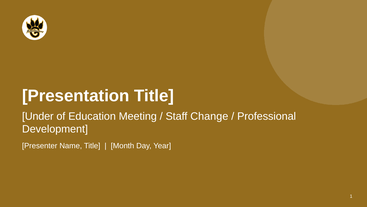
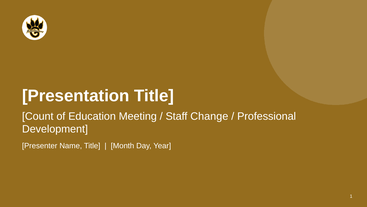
Under: Under -> Count
